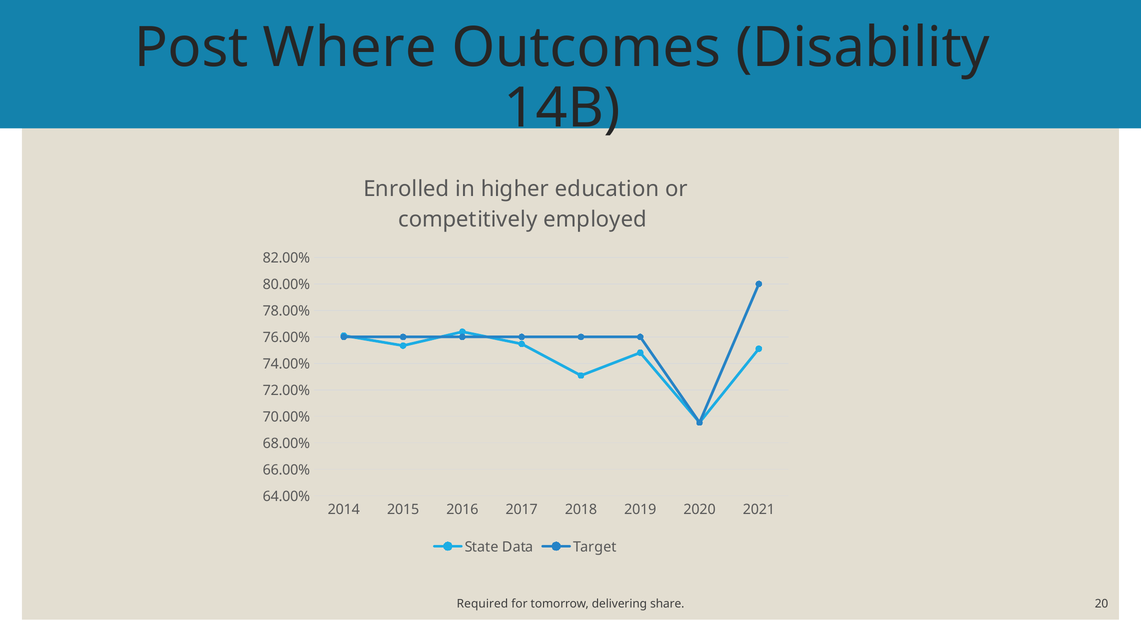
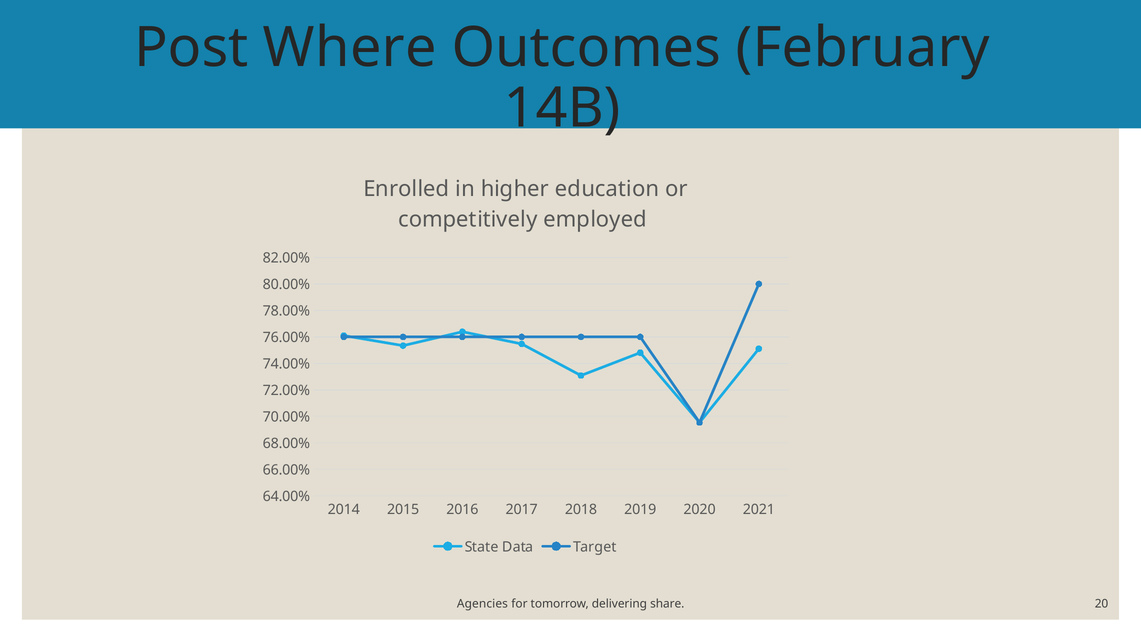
Disability: Disability -> February
Required: Required -> Agencies
